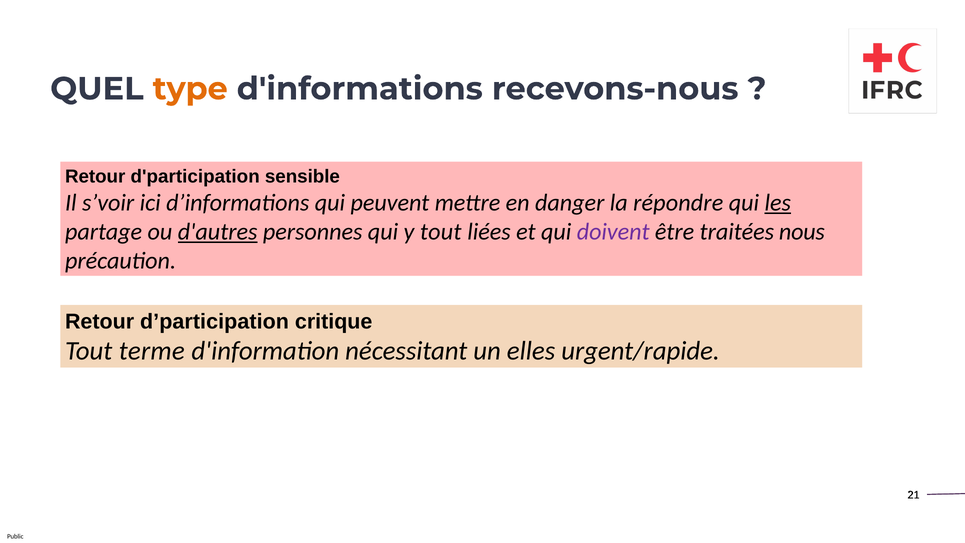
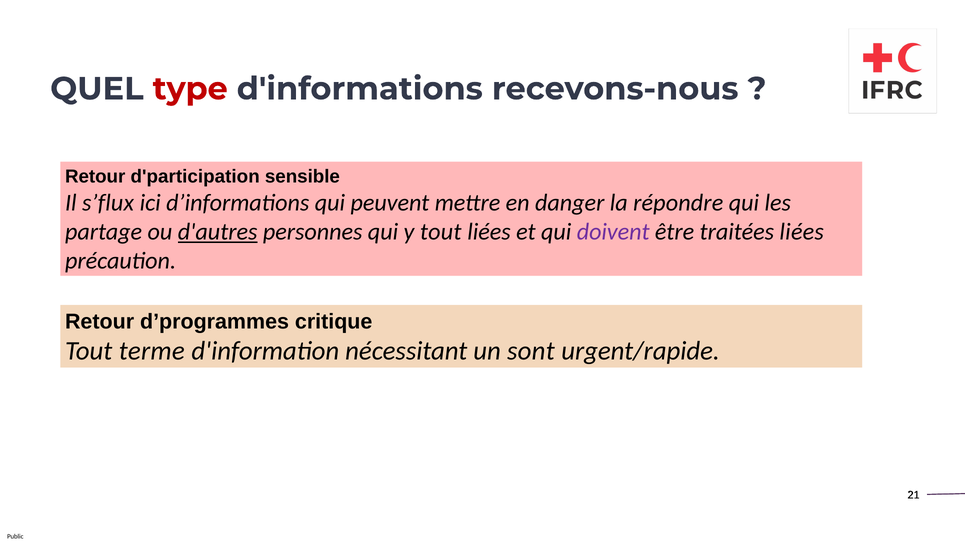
type colour: orange -> red
s’voir: s’voir -> s’flux
les underline: present -> none
traitées nous: nous -> liées
d’participation: d’participation -> d’programmes
elles: elles -> sont
